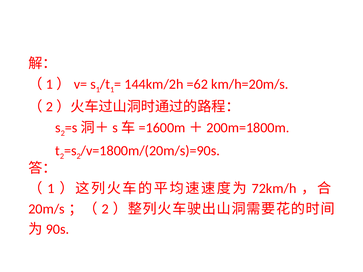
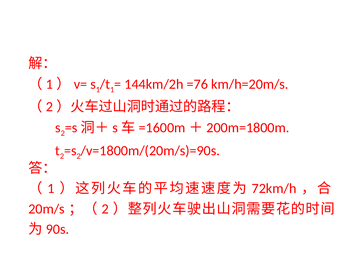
=62: =62 -> =76
